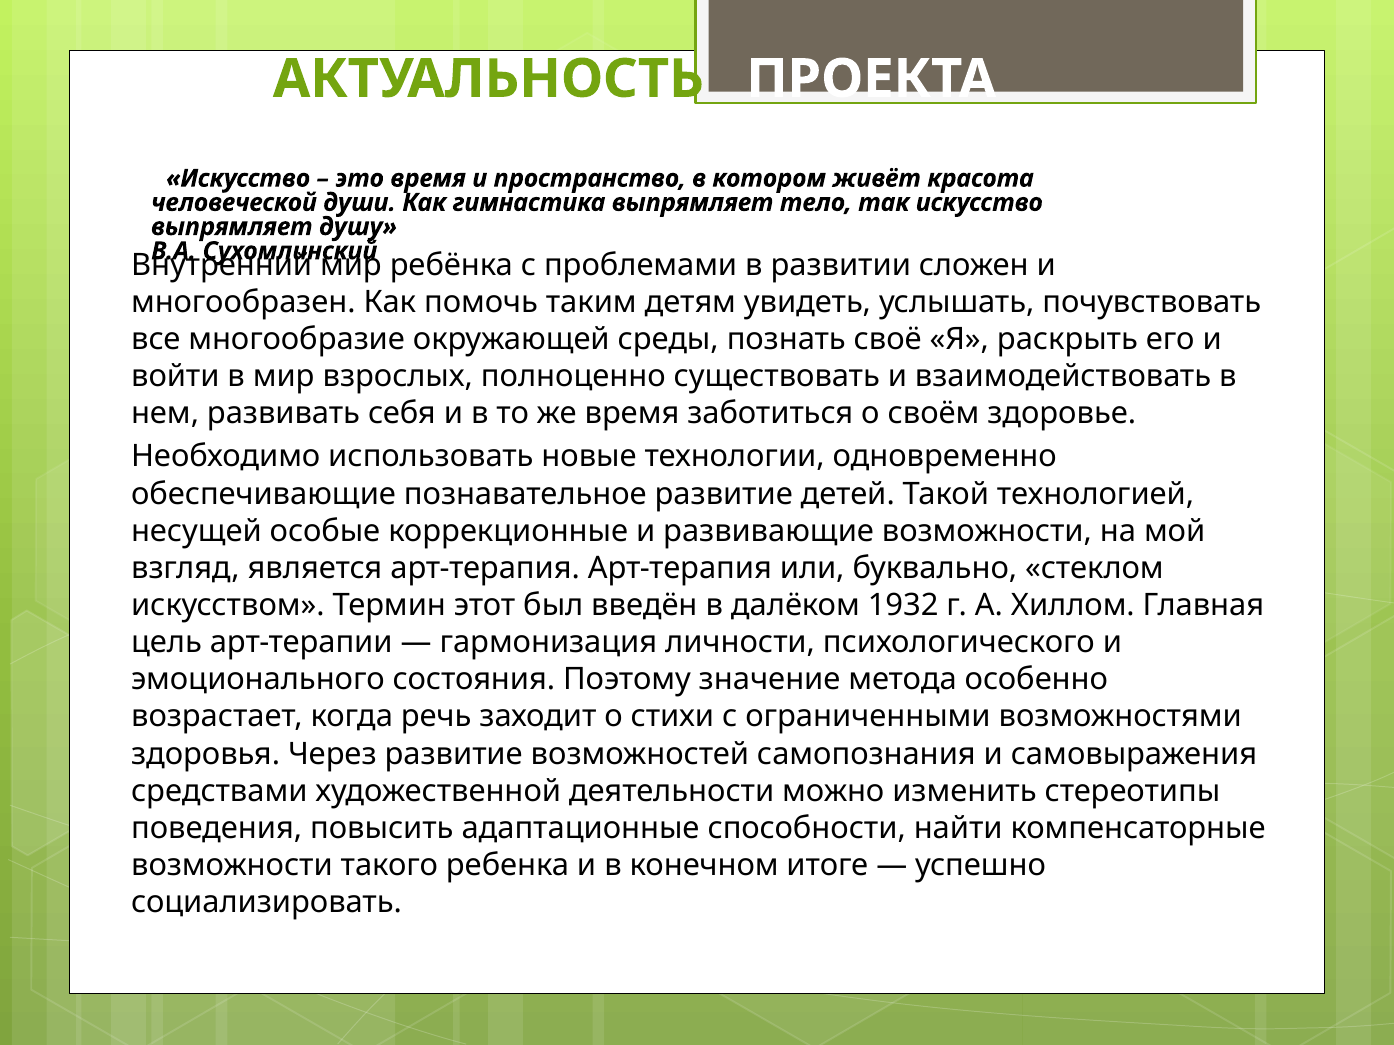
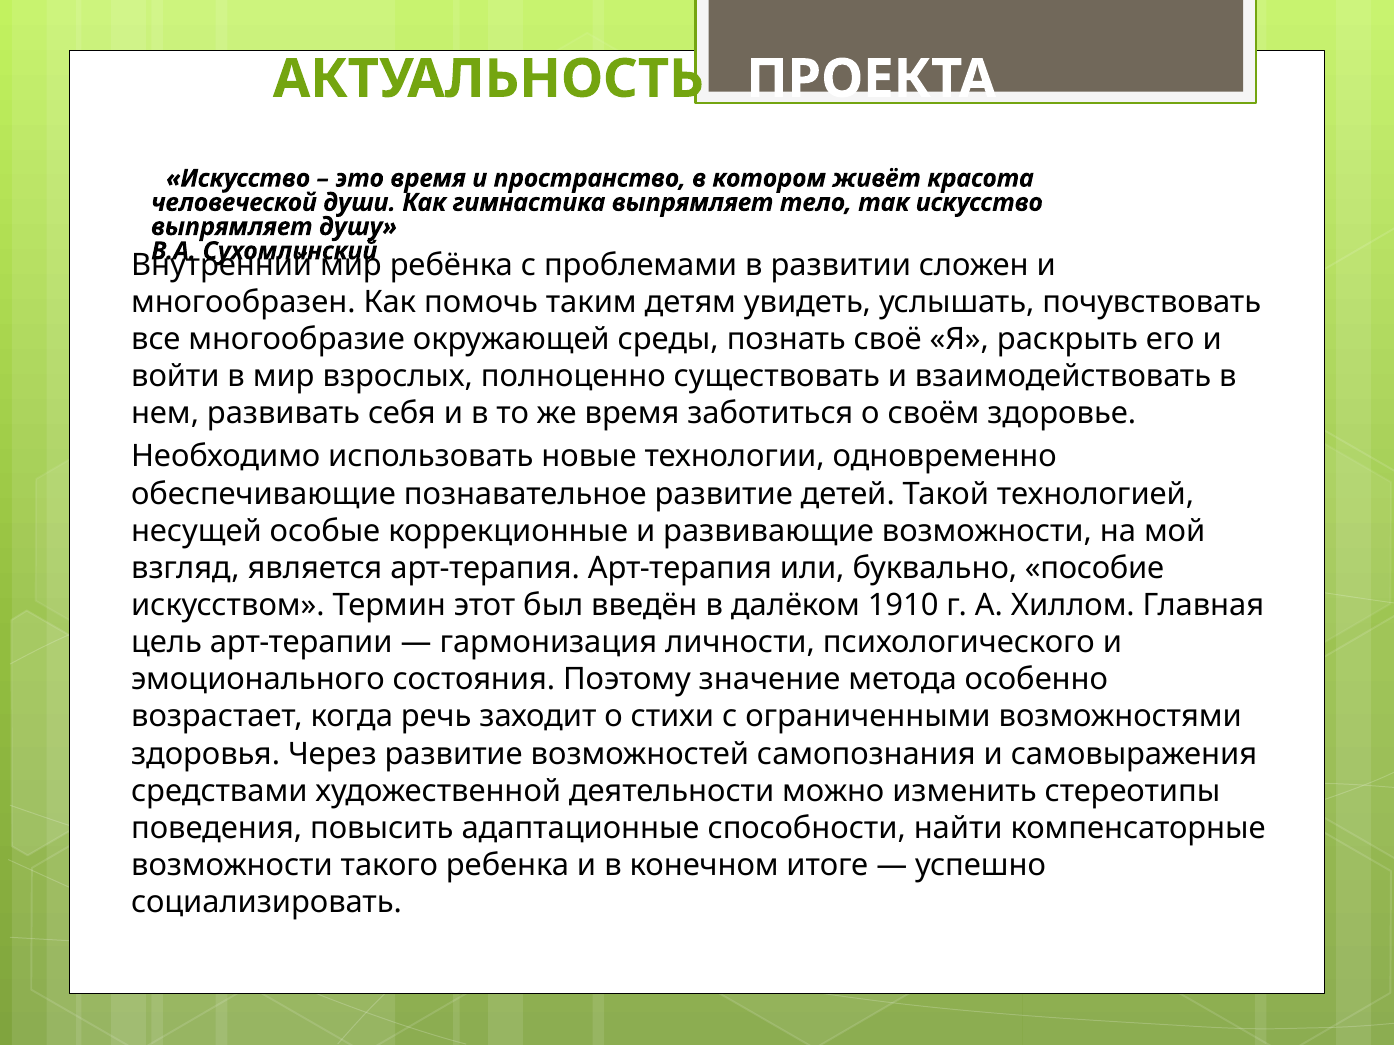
стеклом: стеклом -> пособие
1932: 1932 -> 1910
